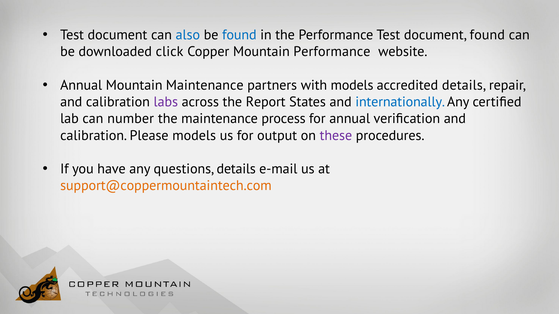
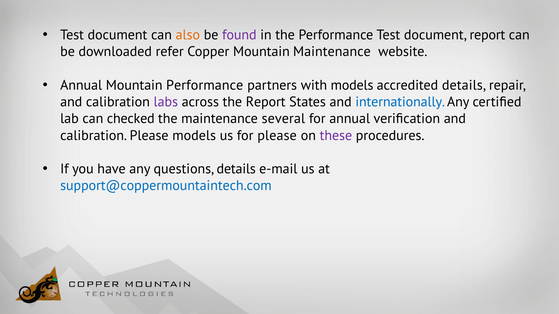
also colour: blue -> orange
found at (239, 35) colour: blue -> purple
document found: found -> report
click: click -> refer
Mountain Performance: Performance -> Maintenance
Mountain Maintenance: Maintenance -> Performance
number: number -> checked
process: process -> several
for output: output -> please
support@coppermountaintech.com colour: orange -> blue
